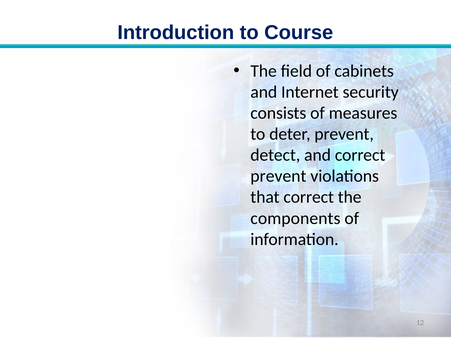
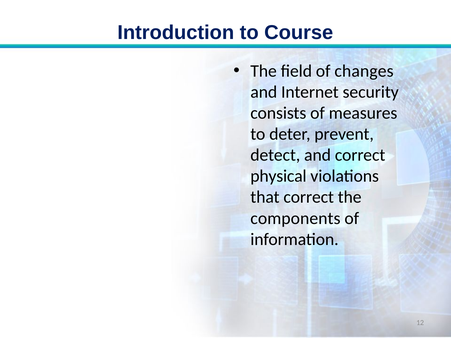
cabinets: cabinets -> changes
prevent at (278, 176): prevent -> physical
